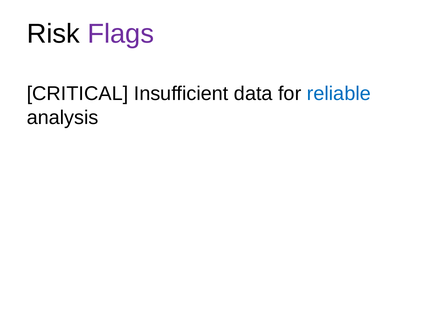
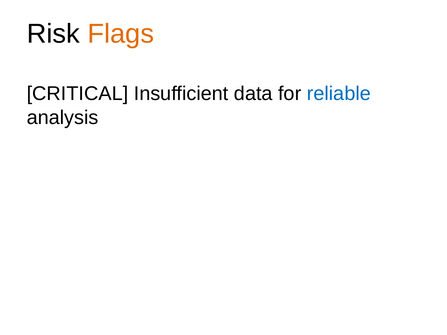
Flags colour: purple -> orange
